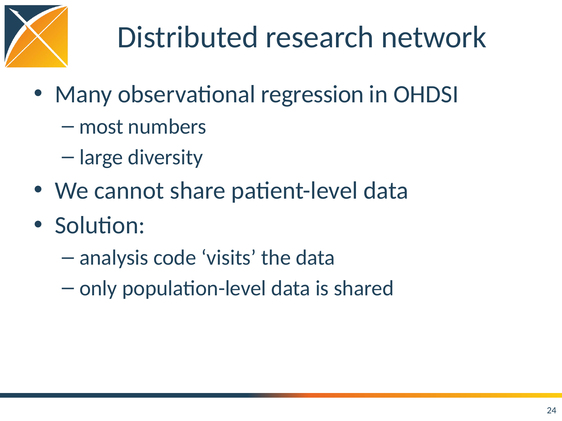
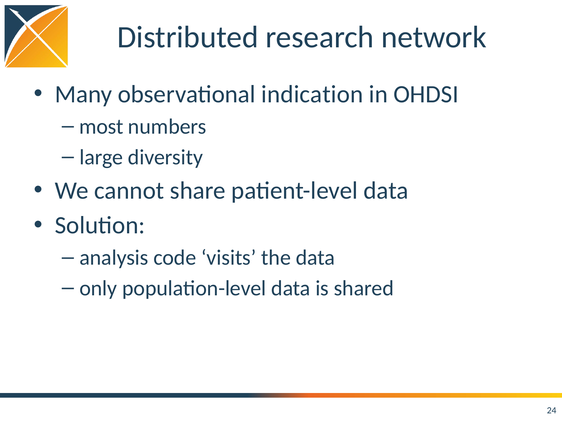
regression: regression -> indication
